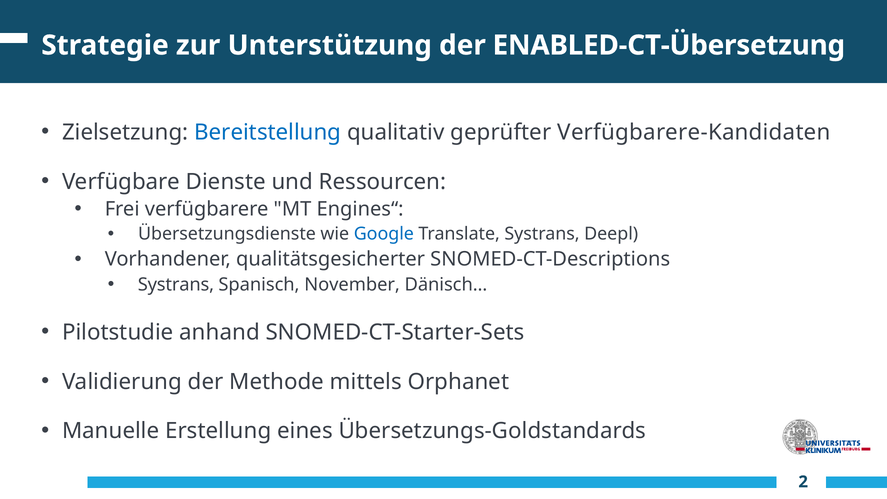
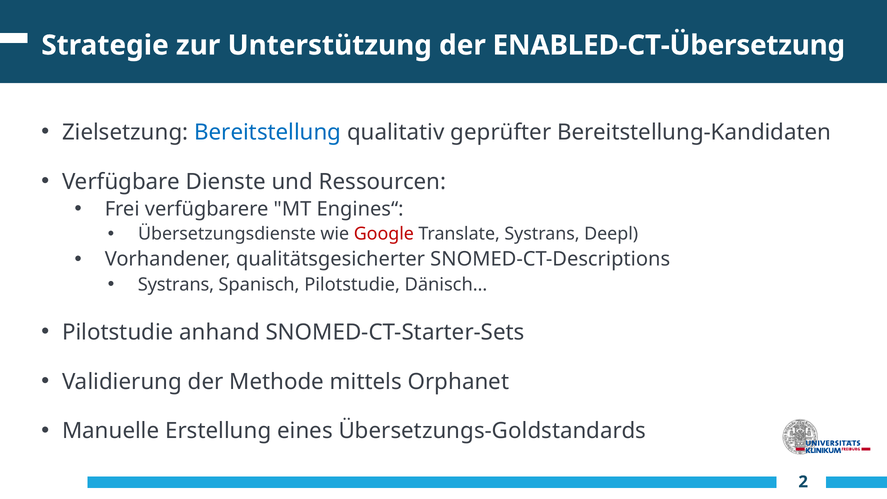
Verfügbarere-Kandidaten: Verfügbarere-Kandidaten -> Bereitstellung-Kandidaten
Google colour: blue -> red
Spanisch November: November -> Pilotstudie
